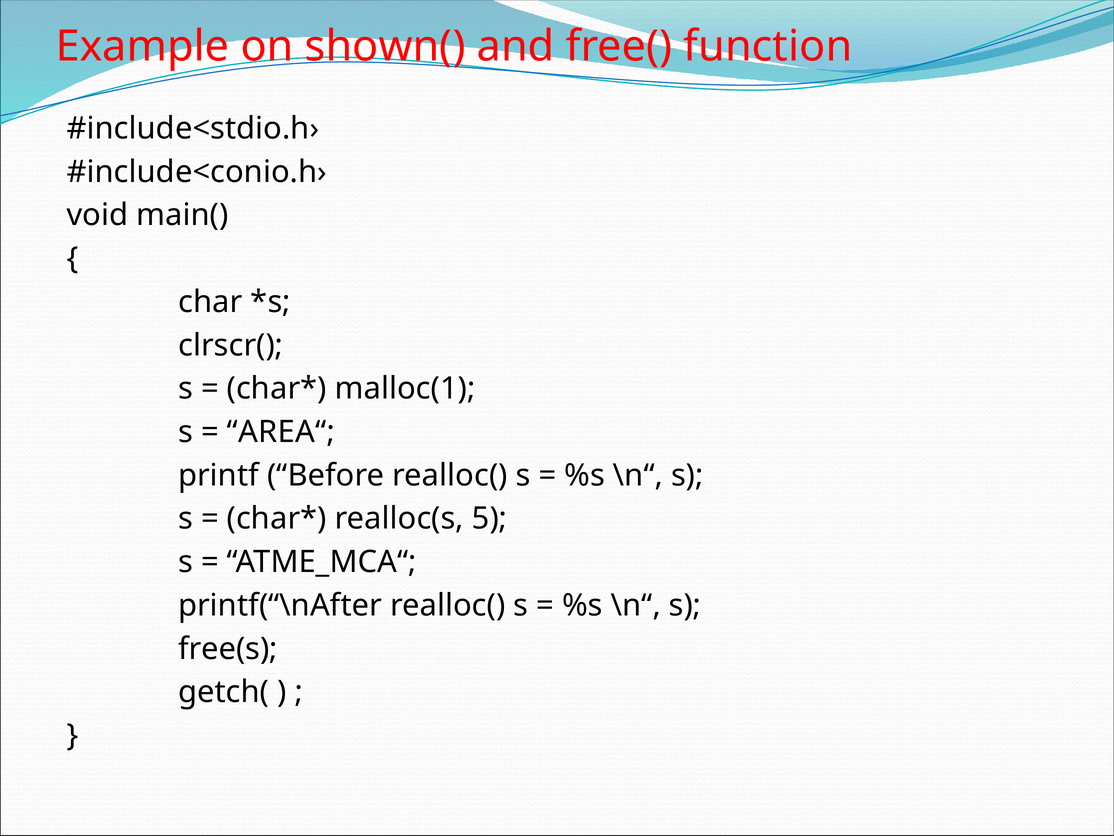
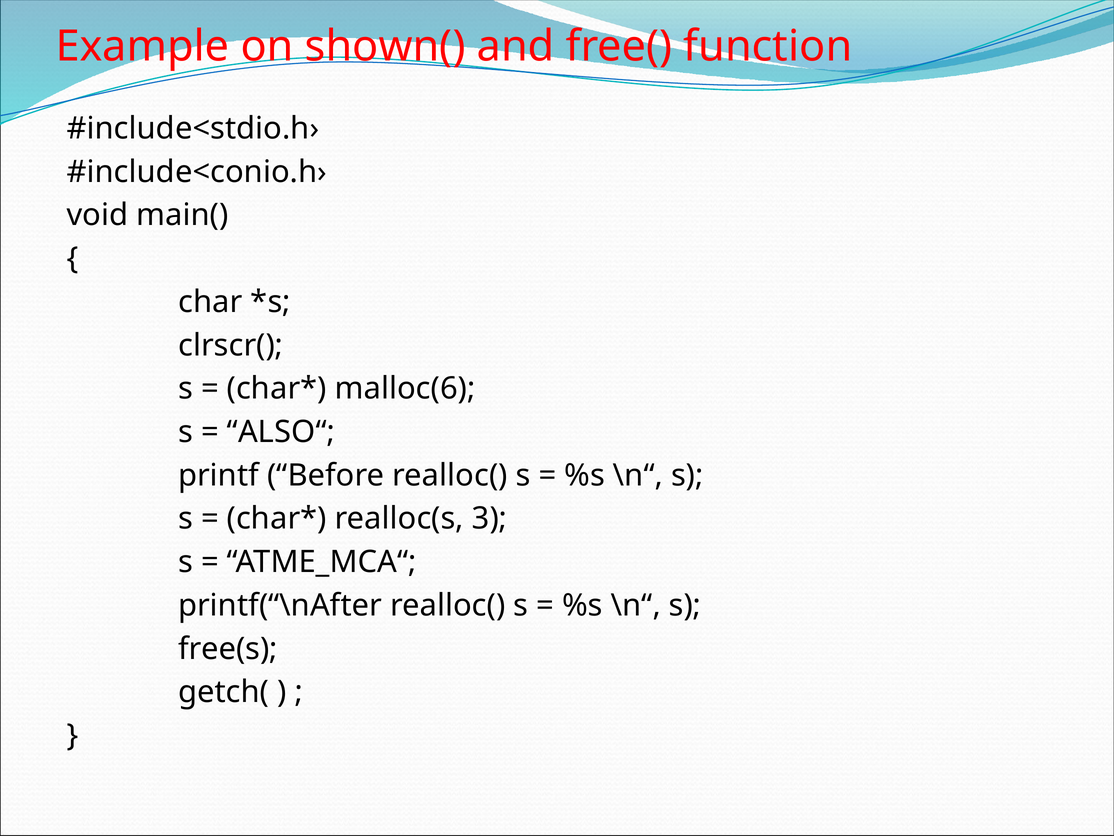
malloc(1: malloc(1 -> malloc(6
AREA“: AREA“ -> ALSO“
5: 5 -> 3
